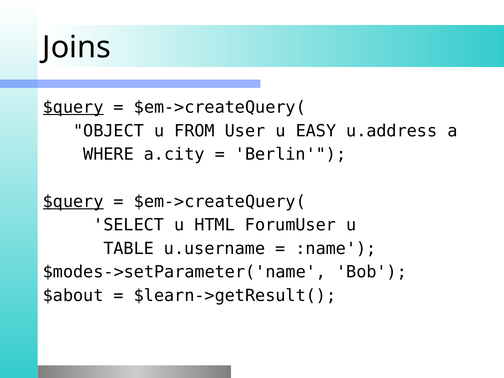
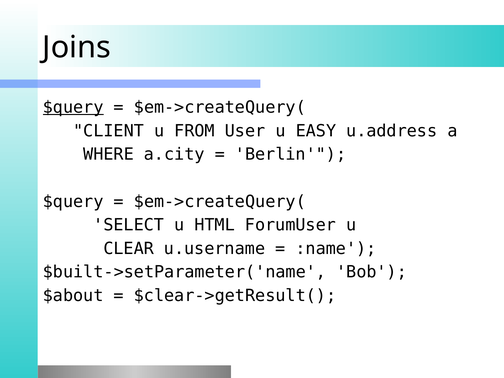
OBJECT: OBJECT -> CLIENT
$query at (73, 201) underline: present -> none
TABLE: TABLE -> CLEAR
$modes->setParameter('name: $modes->setParameter('name -> $built->setParameter('name
$learn->getResult(: $learn->getResult( -> $clear->getResult(
